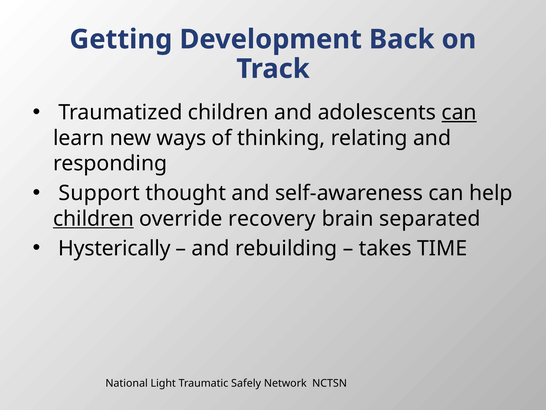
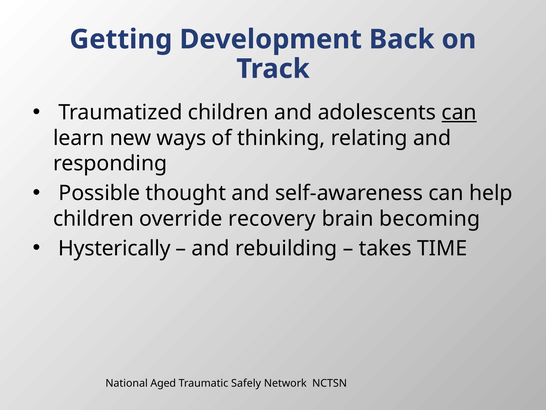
Support: Support -> Possible
children at (94, 218) underline: present -> none
separated: separated -> becoming
Light: Light -> Aged
